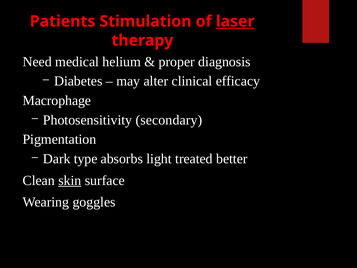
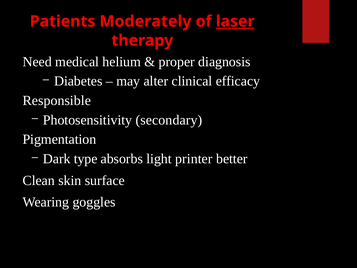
Stimulation: Stimulation -> Moderately
Macrophage: Macrophage -> Responsible
treated: treated -> printer
skin underline: present -> none
